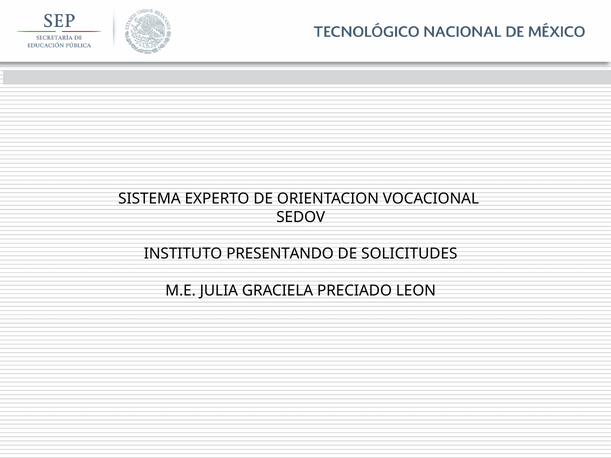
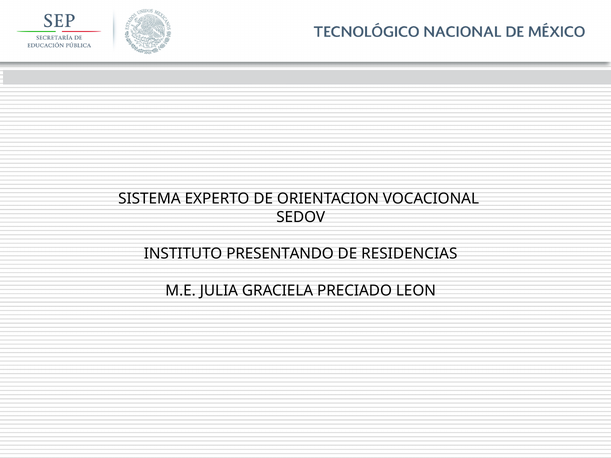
SOLICITUDES: SOLICITUDES -> RESIDENCIAS
